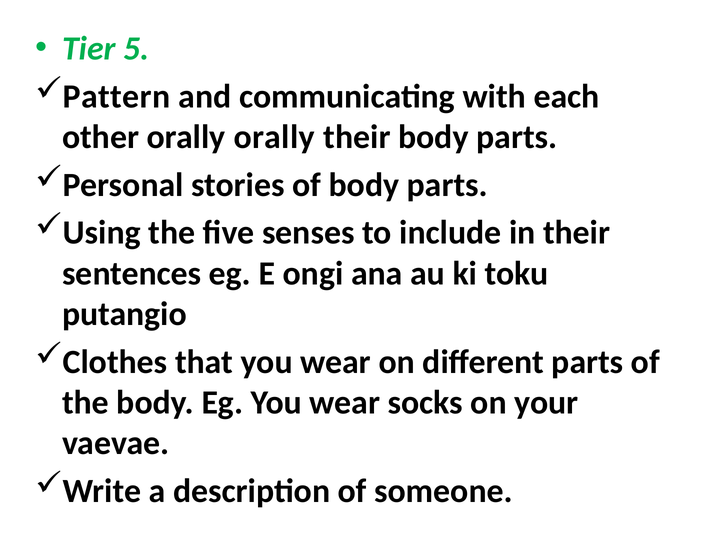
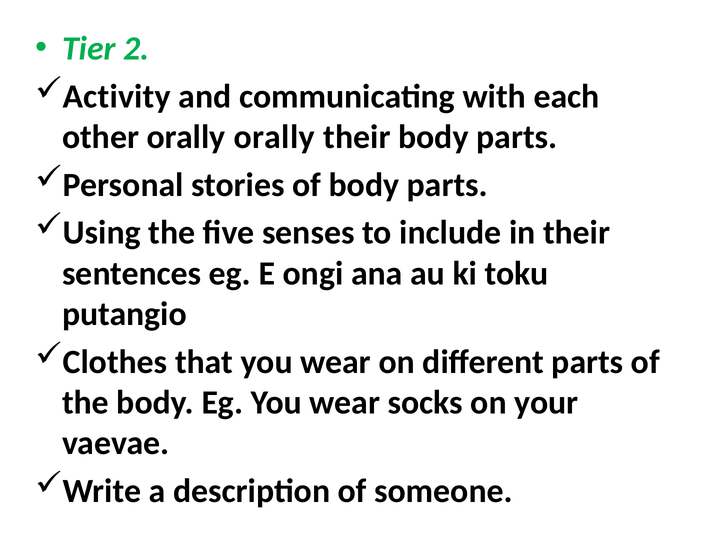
5: 5 -> 2
Pattern: Pattern -> Activity
